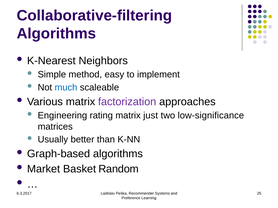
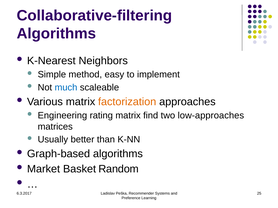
factorization colour: purple -> orange
just: just -> find
low-significance: low-significance -> low-approaches
